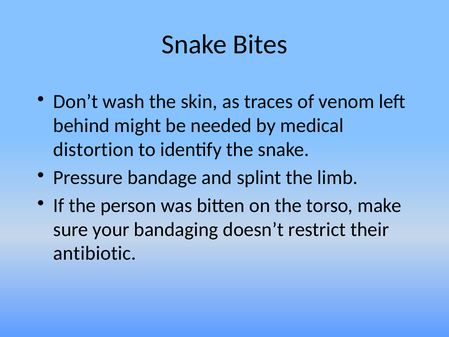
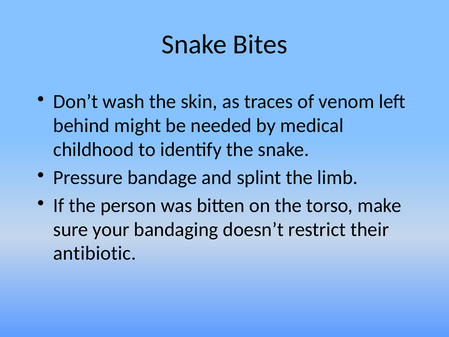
distortion: distortion -> childhood
